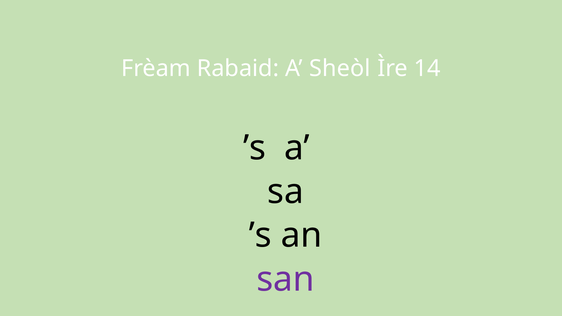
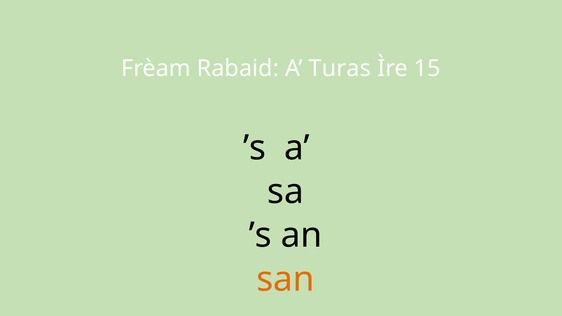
Sheòl: Sheòl -> Turas
14: 14 -> 15
san colour: purple -> orange
